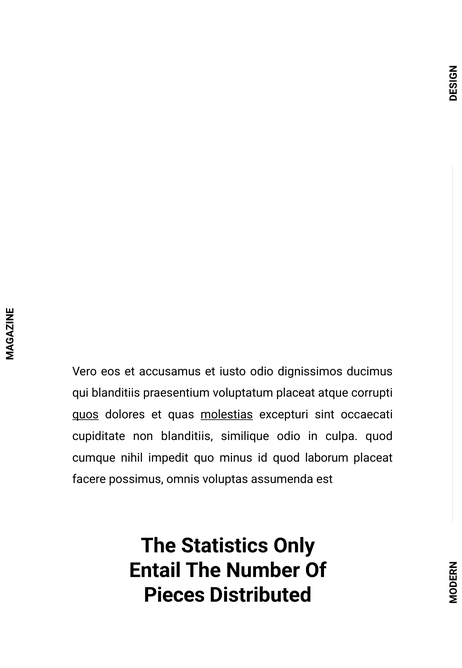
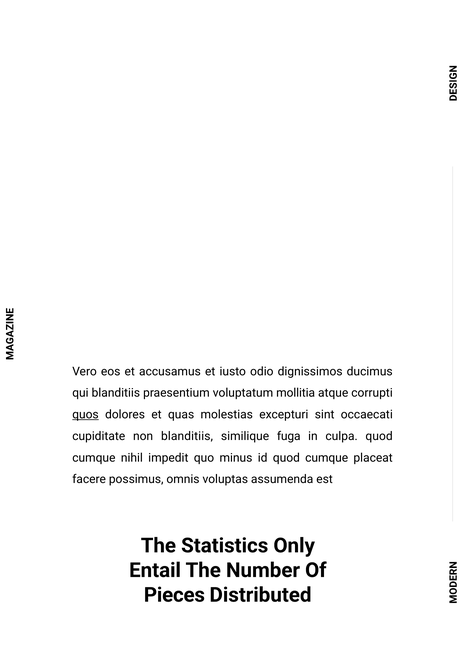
voluptatum placeat: placeat -> mollitia
molestias underline: present -> none
similique odio: odio -> fuga
id quod laborum: laborum -> cumque
